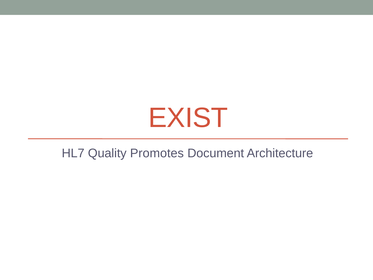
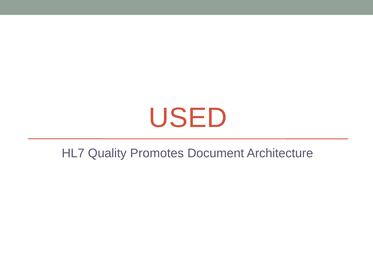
EXIST: EXIST -> USED
